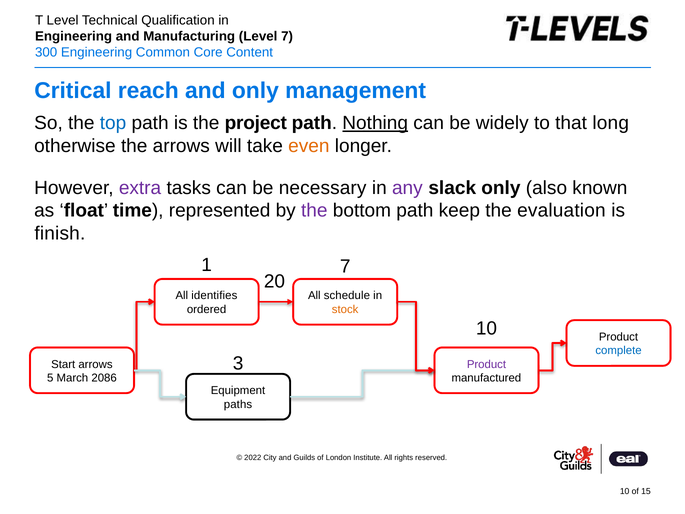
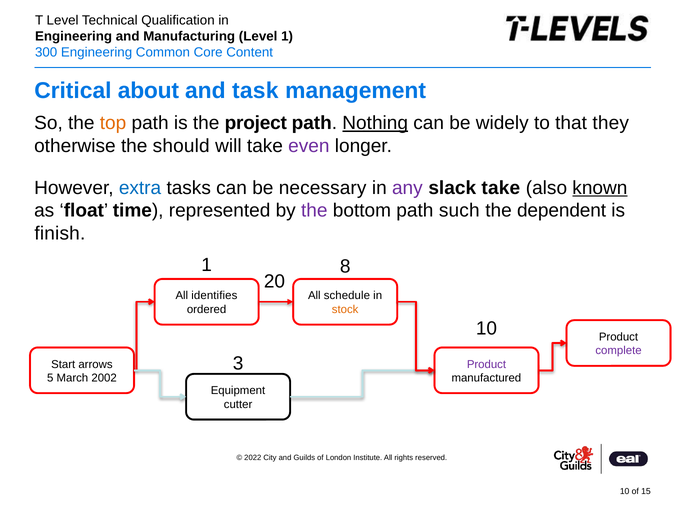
7 at (287, 36): 7 -> 1
reach: reach -> about
and only: only -> task
top colour: blue -> orange
long: long -> they
the arrows: arrows -> should
even colour: orange -> purple
extra colour: purple -> blue
slack only: only -> take
known underline: none -> present
keep: keep -> such
evaluation: evaluation -> dependent
1 7: 7 -> 8
complete colour: blue -> purple
2086: 2086 -> 2002
paths: paths -> cutter
